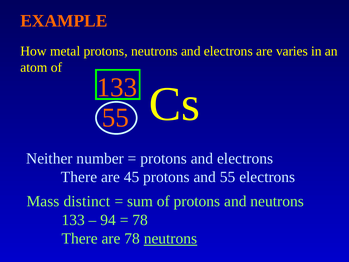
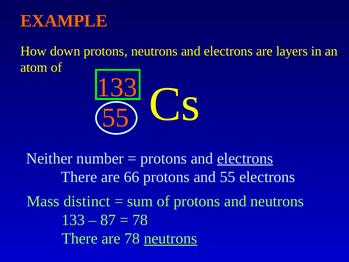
metal: metal -> down
varies: varies -> layers
electrons at (245, 158) underline: none -> present
45: 45 -> 66
94: 94 -> 87
